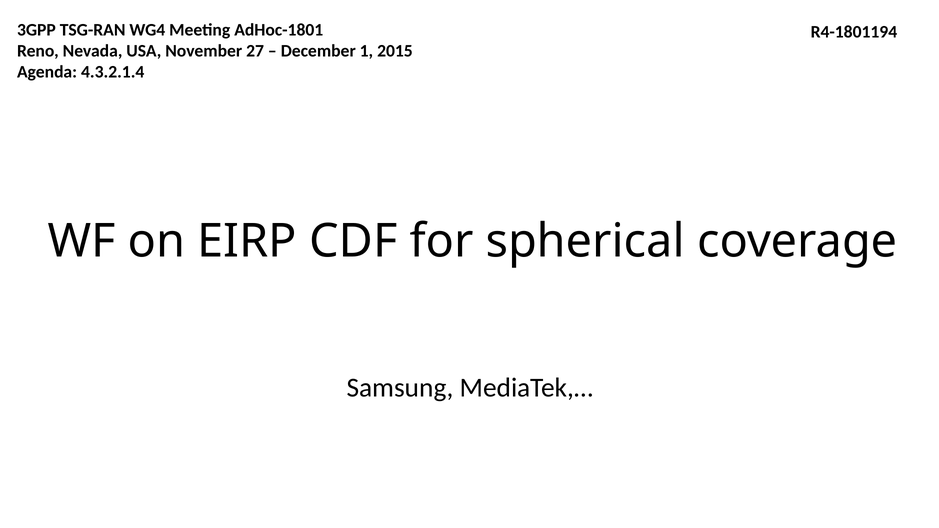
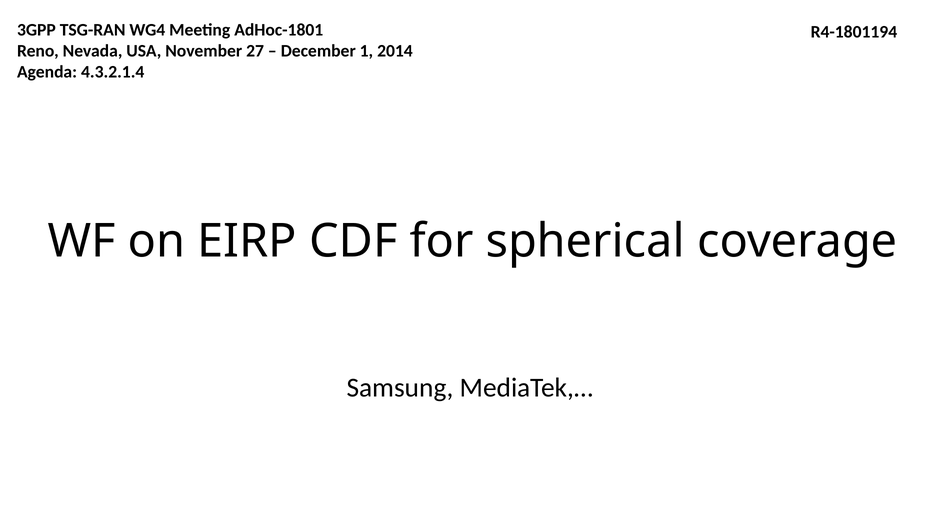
2015: 2015 -> 2014
